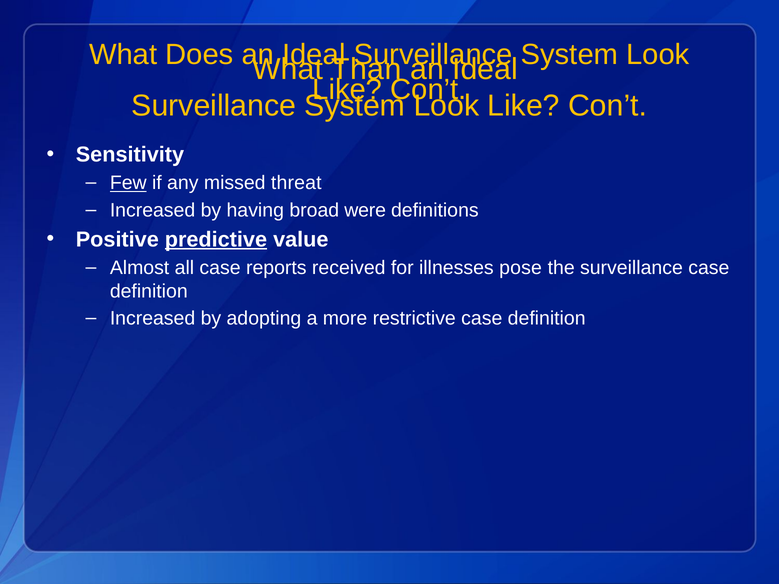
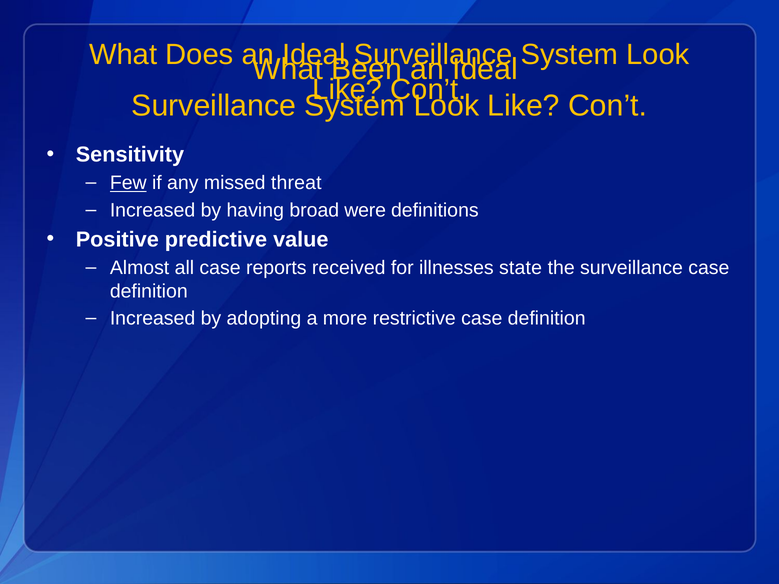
Than: Than -> Been
predictive underline: present -> none
pose: pose -> state
